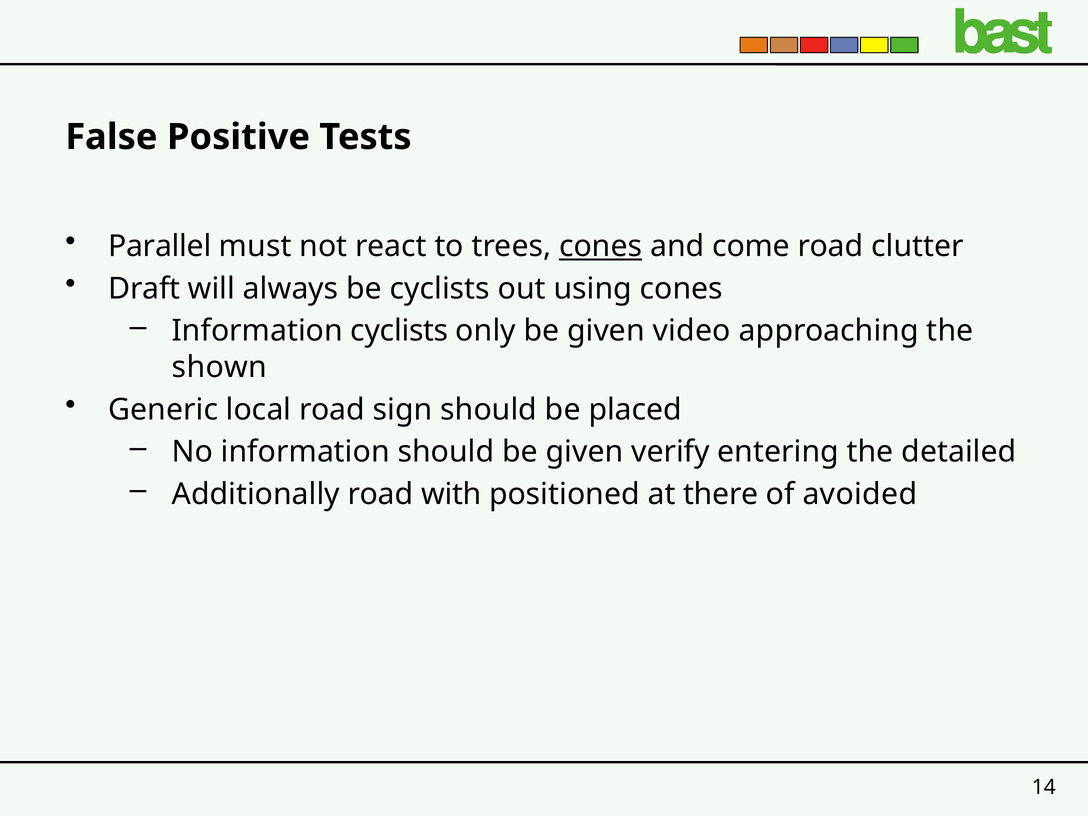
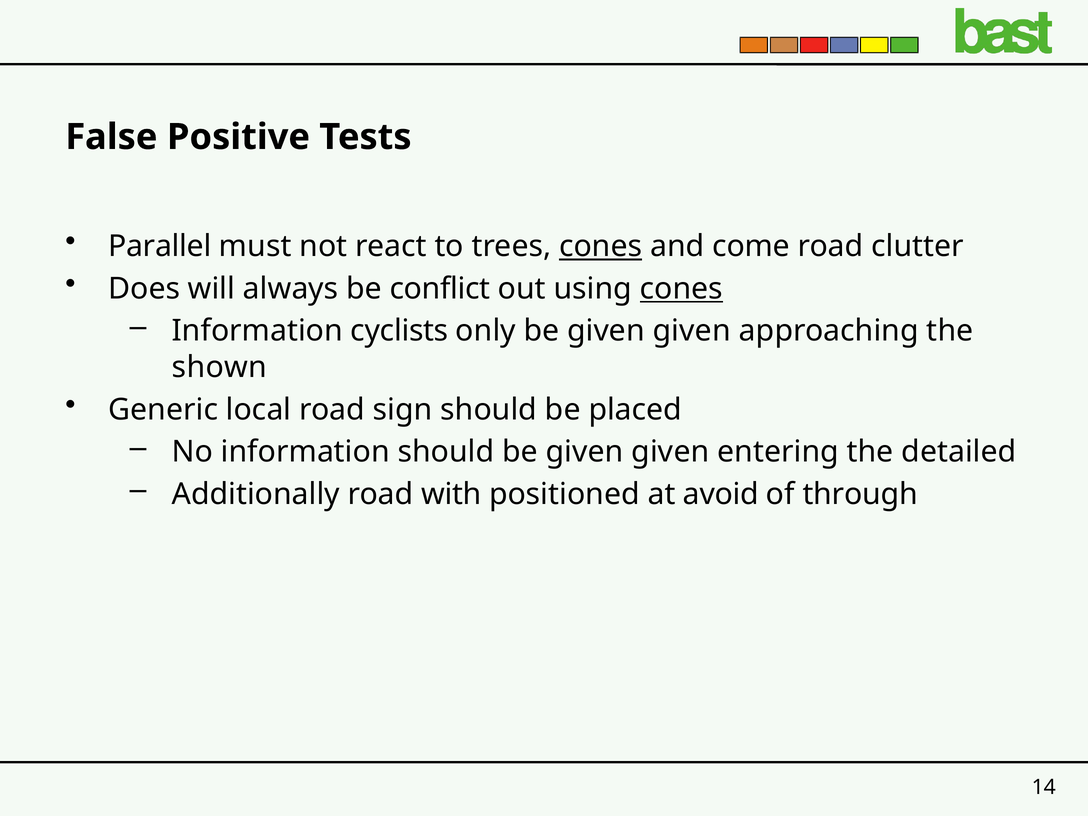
Draft: Draft -> Does
be cyclists: cyclists -> conflict
cones at (681, 289) underline: none -> present
only be given video: video -> given
should be given verify: verify -> given
there: there -> avoid
avoided: avoided -> through
